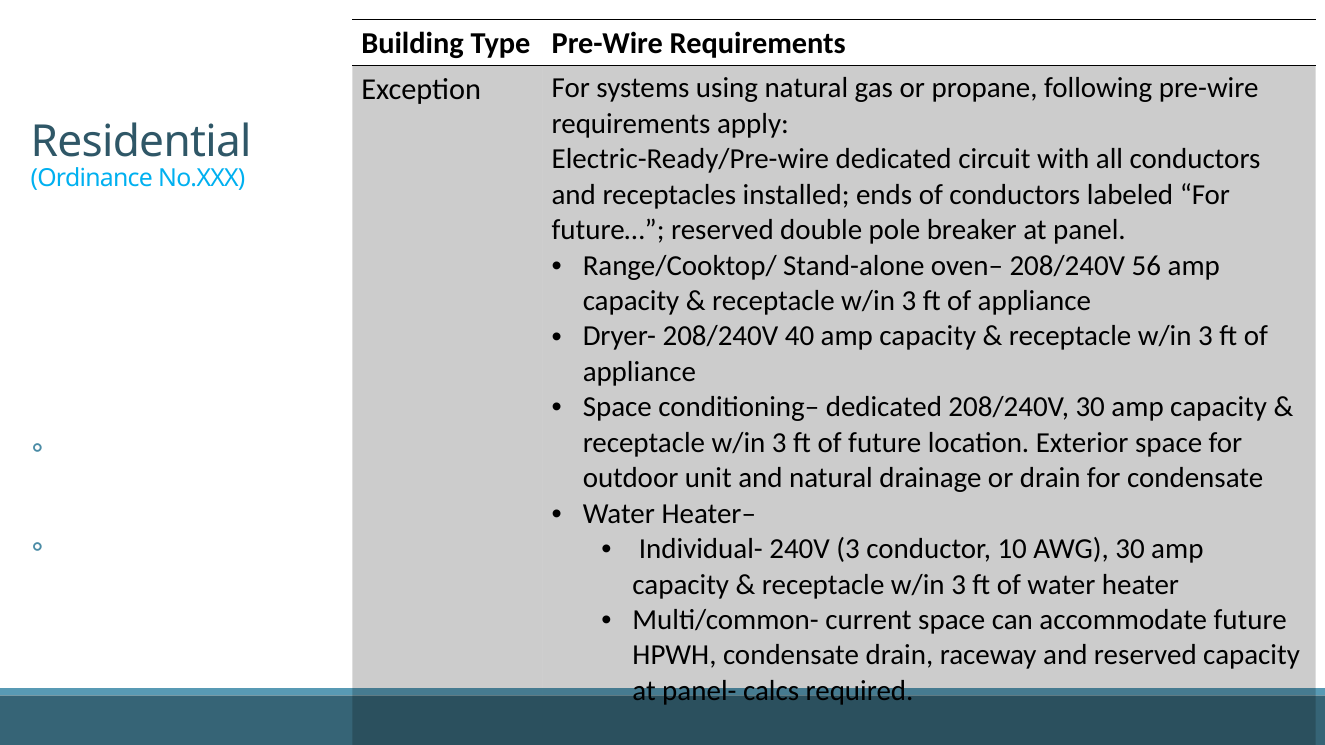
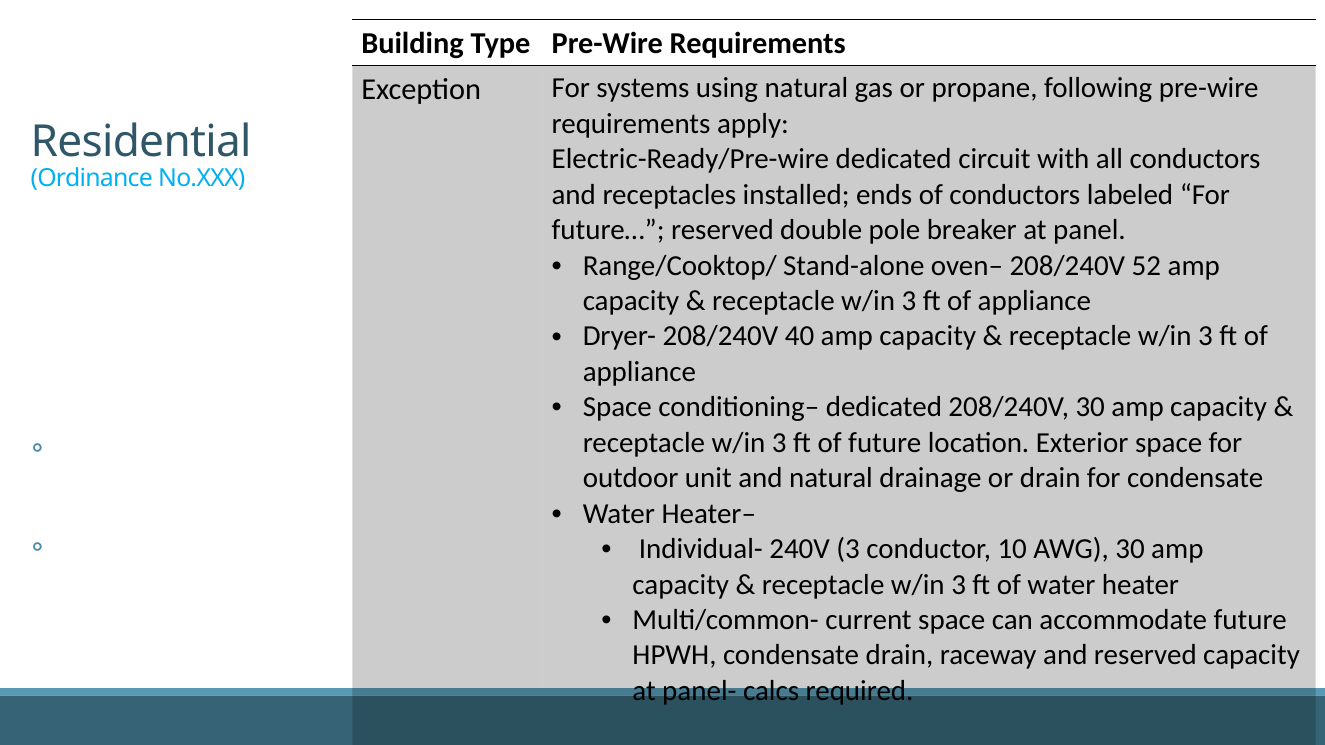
56: 56 -> 52
